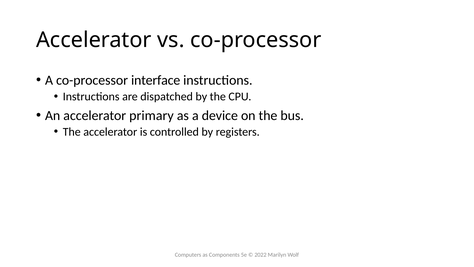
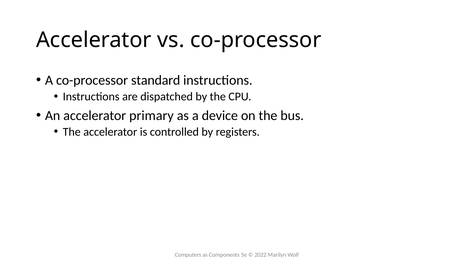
interface: interface -> standard
